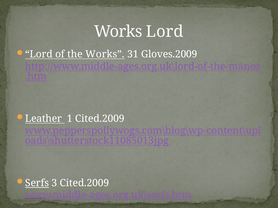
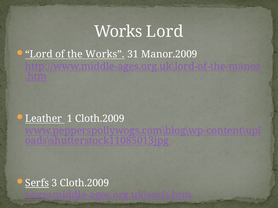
Gloves.2009: Gloves.2009 -> Manor.2009
1 Cited.2009: Cited.2009 -> Cloth.2009
3 Cited.2009: Cited.2009 -> Cloth.2009
